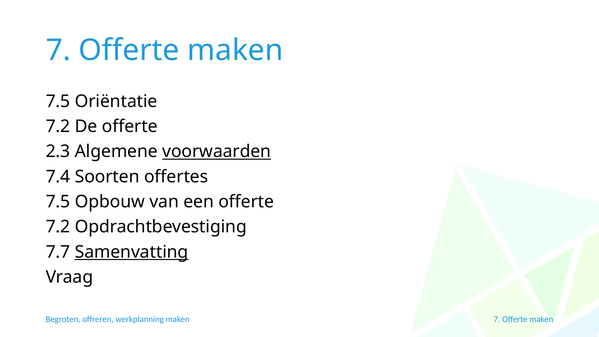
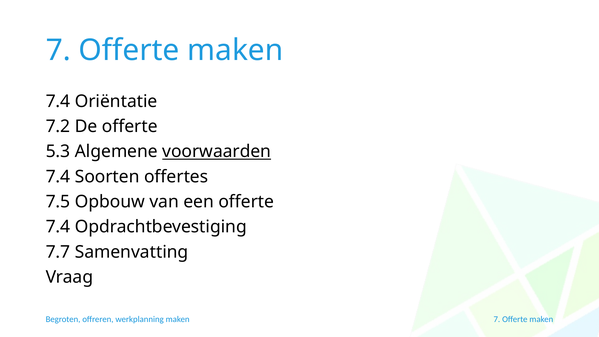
7.5 at (58, 101): 7.5 -> 7.4
2.3: 2.3 -> 5.3
7.2 at (58, 227): 7.2 -> 7.4
Samenvatting underline: present -> none
